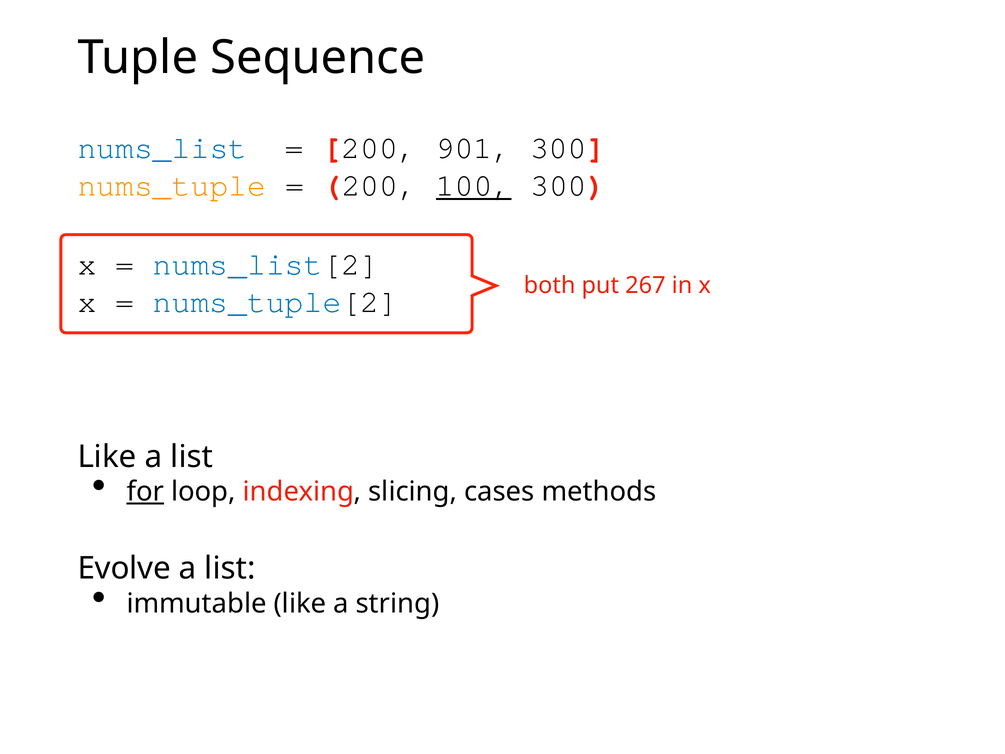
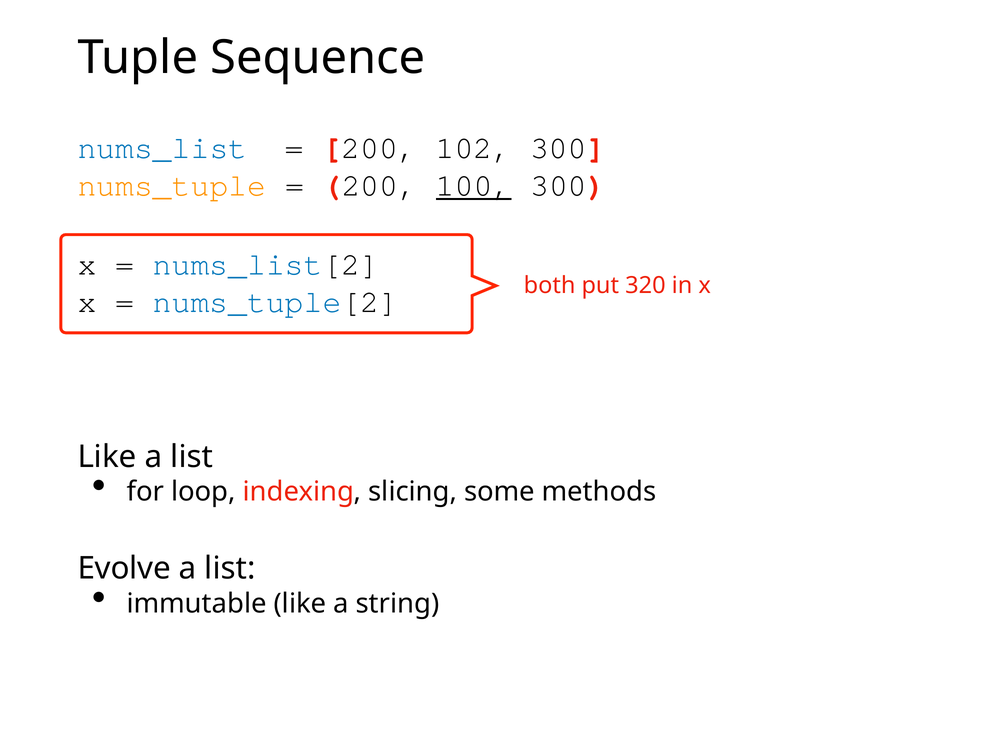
901: 901 -> 102
267: 267 -> 320
for underline: present -> none
cases: cases -> some
